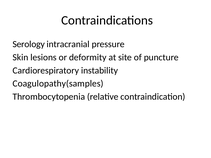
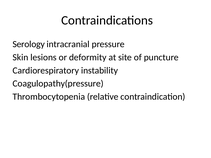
Coagulopathy(samples: Coagulopathy(samples -> Coagulopathy(pressure
